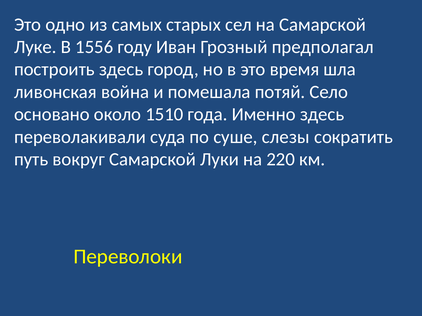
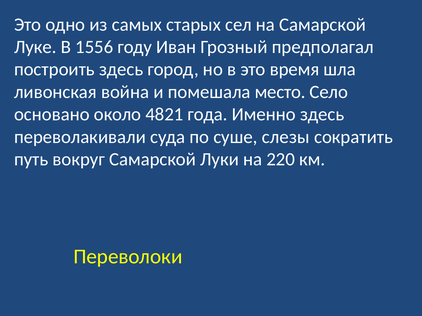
потяй: потяй -> место
1510: 1510 -> 4821
